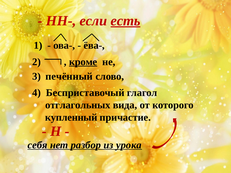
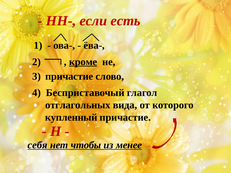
есть underline: present -> none
печённый at (69, 76): печённый -> причастие
разбор: разбор -> чтобы
урока: урока -> менее
